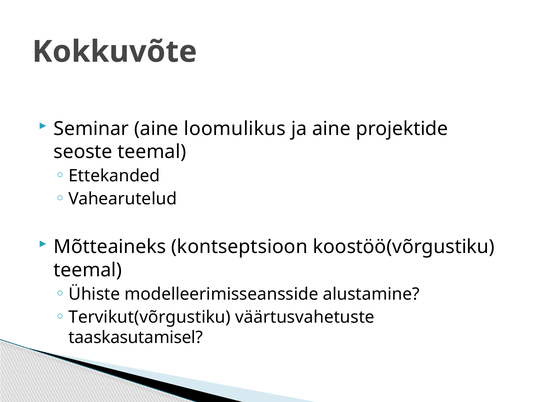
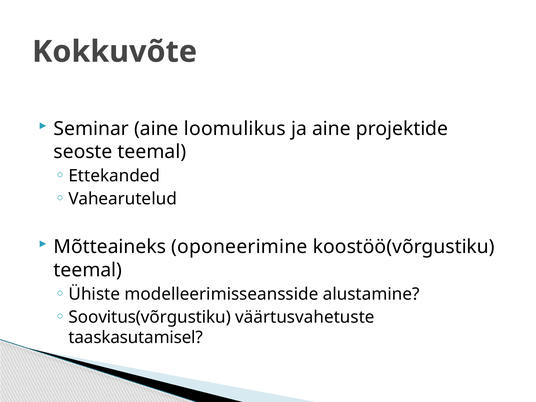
kontseptsioon: kontseptsioon -> oponeerimine
Tervikut(võrgustiku: Tervikut(võrgustiku -> Soovitus(võrgustiku
